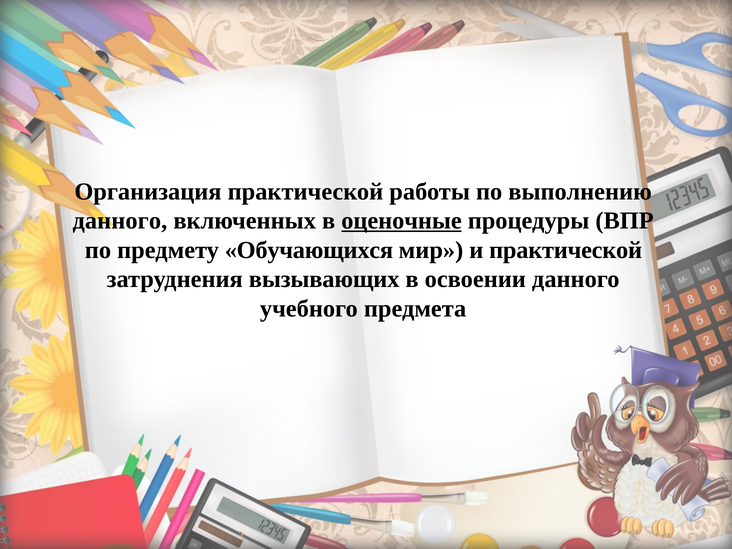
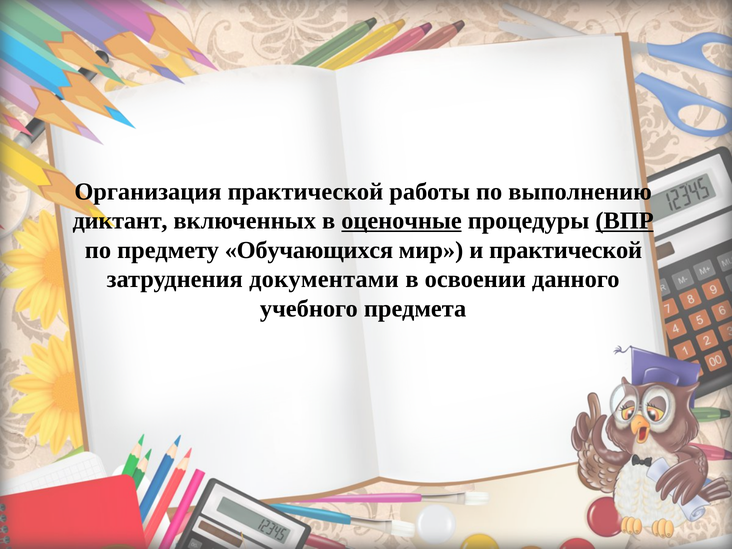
данного at (120, 221): данного -> диктант
ВПР underline: none -> present
вызывающих: вызывающих -> документами
